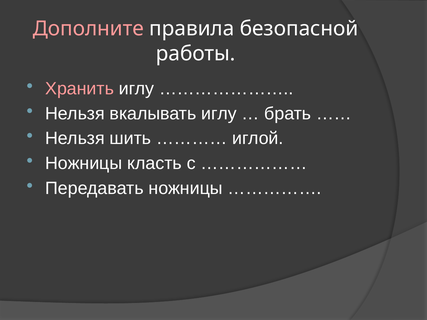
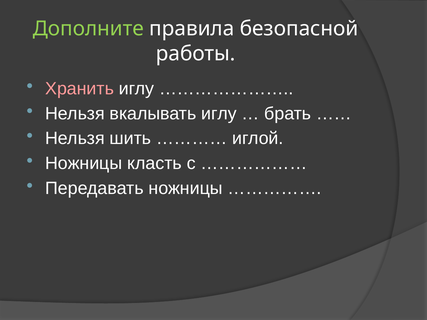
Дополните colour: pink -> light green
